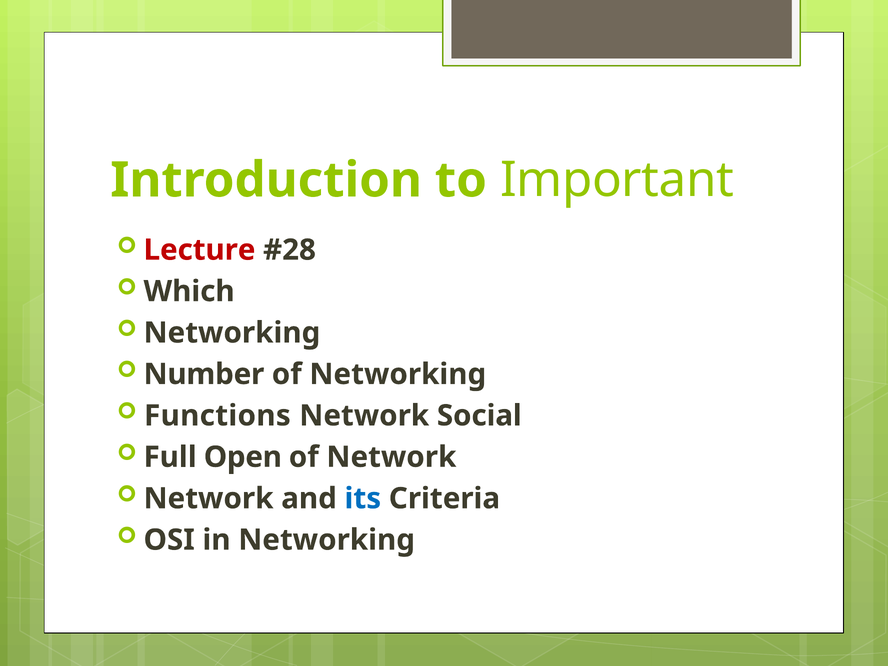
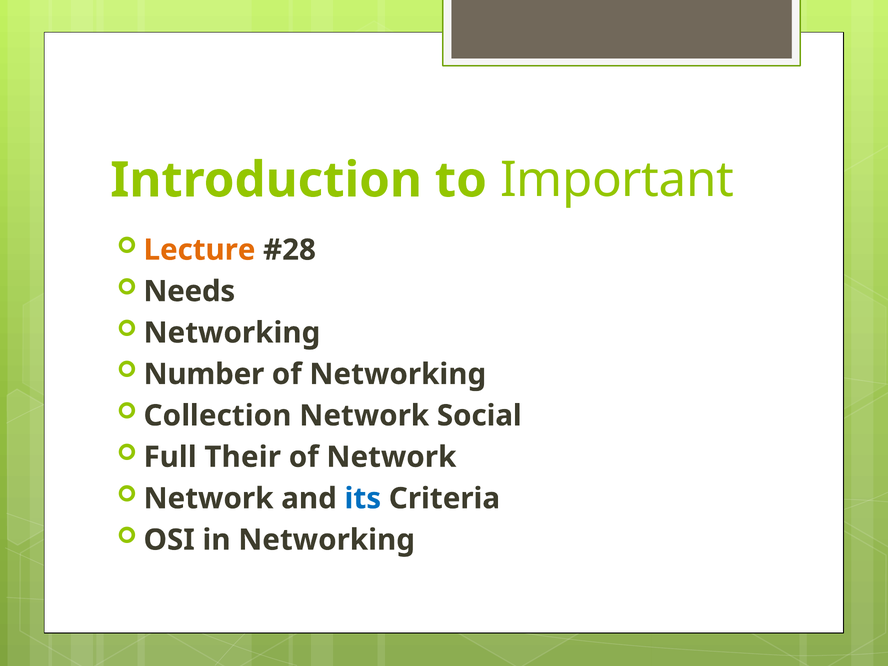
Lecture colour: red -> orange
Which: Which -> Needs
Functions: Functions -> Collection
Open: Open -> Their
